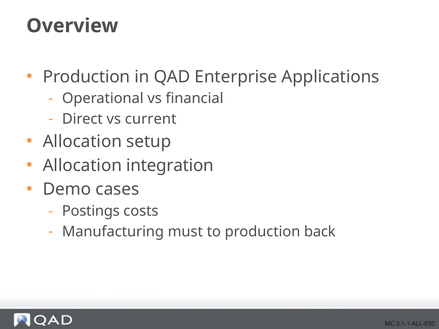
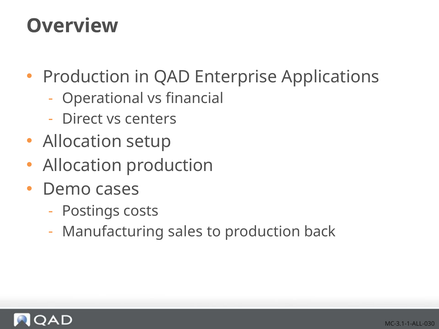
current: current -> centers
Allocation integration: integration -> production
must: must -> sales
